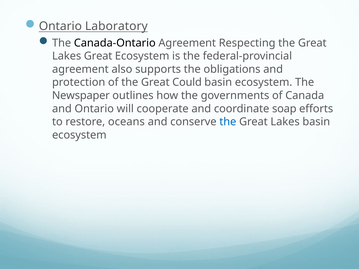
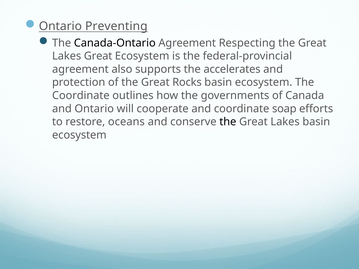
Laboratory: Laboratory -> Preventing
obligations: obligations -> accelerates
Could: Could -> Rocks
Newspaper at (81, 96): Newspaper -> Coordinate
the at (228, 122) colour: blue -> black
